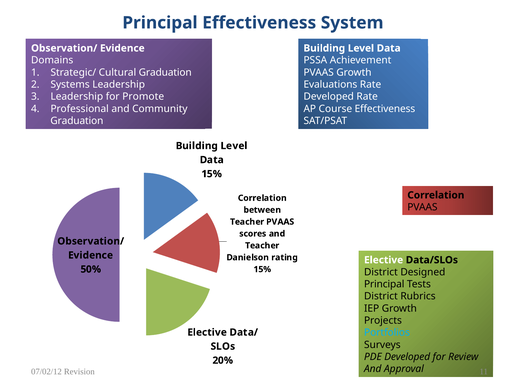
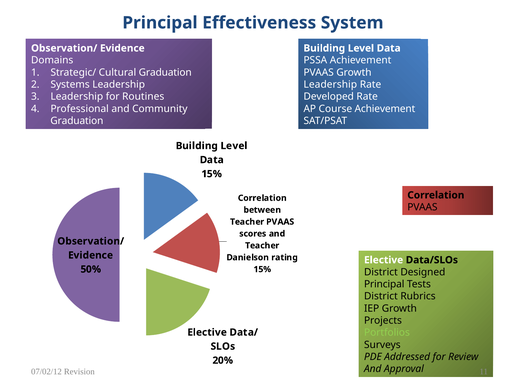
Evaluations at (330, 85): Evaluations -> Leadership
Promote: Promote -> Routines
Course Effectiveness: Effectiveness -> Achievement
Portfolios colour: light blue -> light green
PDE Developed: Developed -> Addressed
